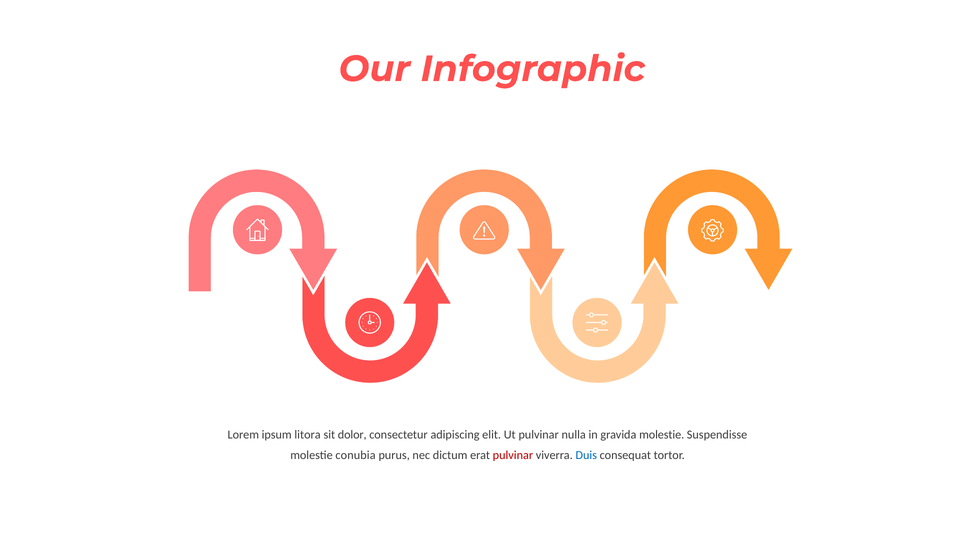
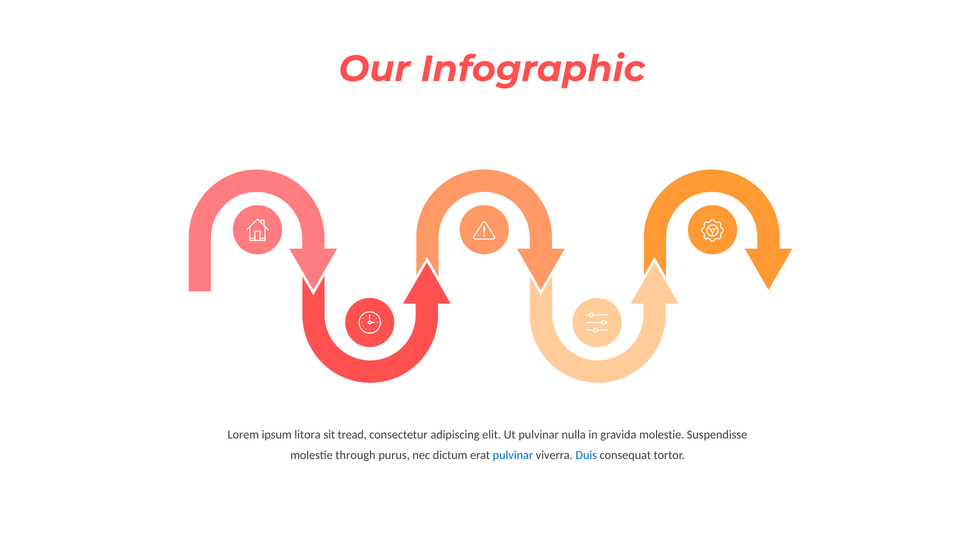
dolor: dolor -> tread
conubia: conubia -> through
pulvinar at (513, 455) colour: red -> blue
